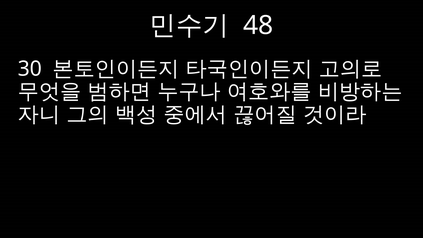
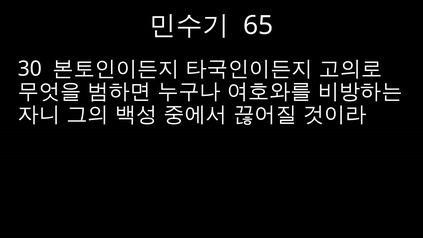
48: 48 -> 65
